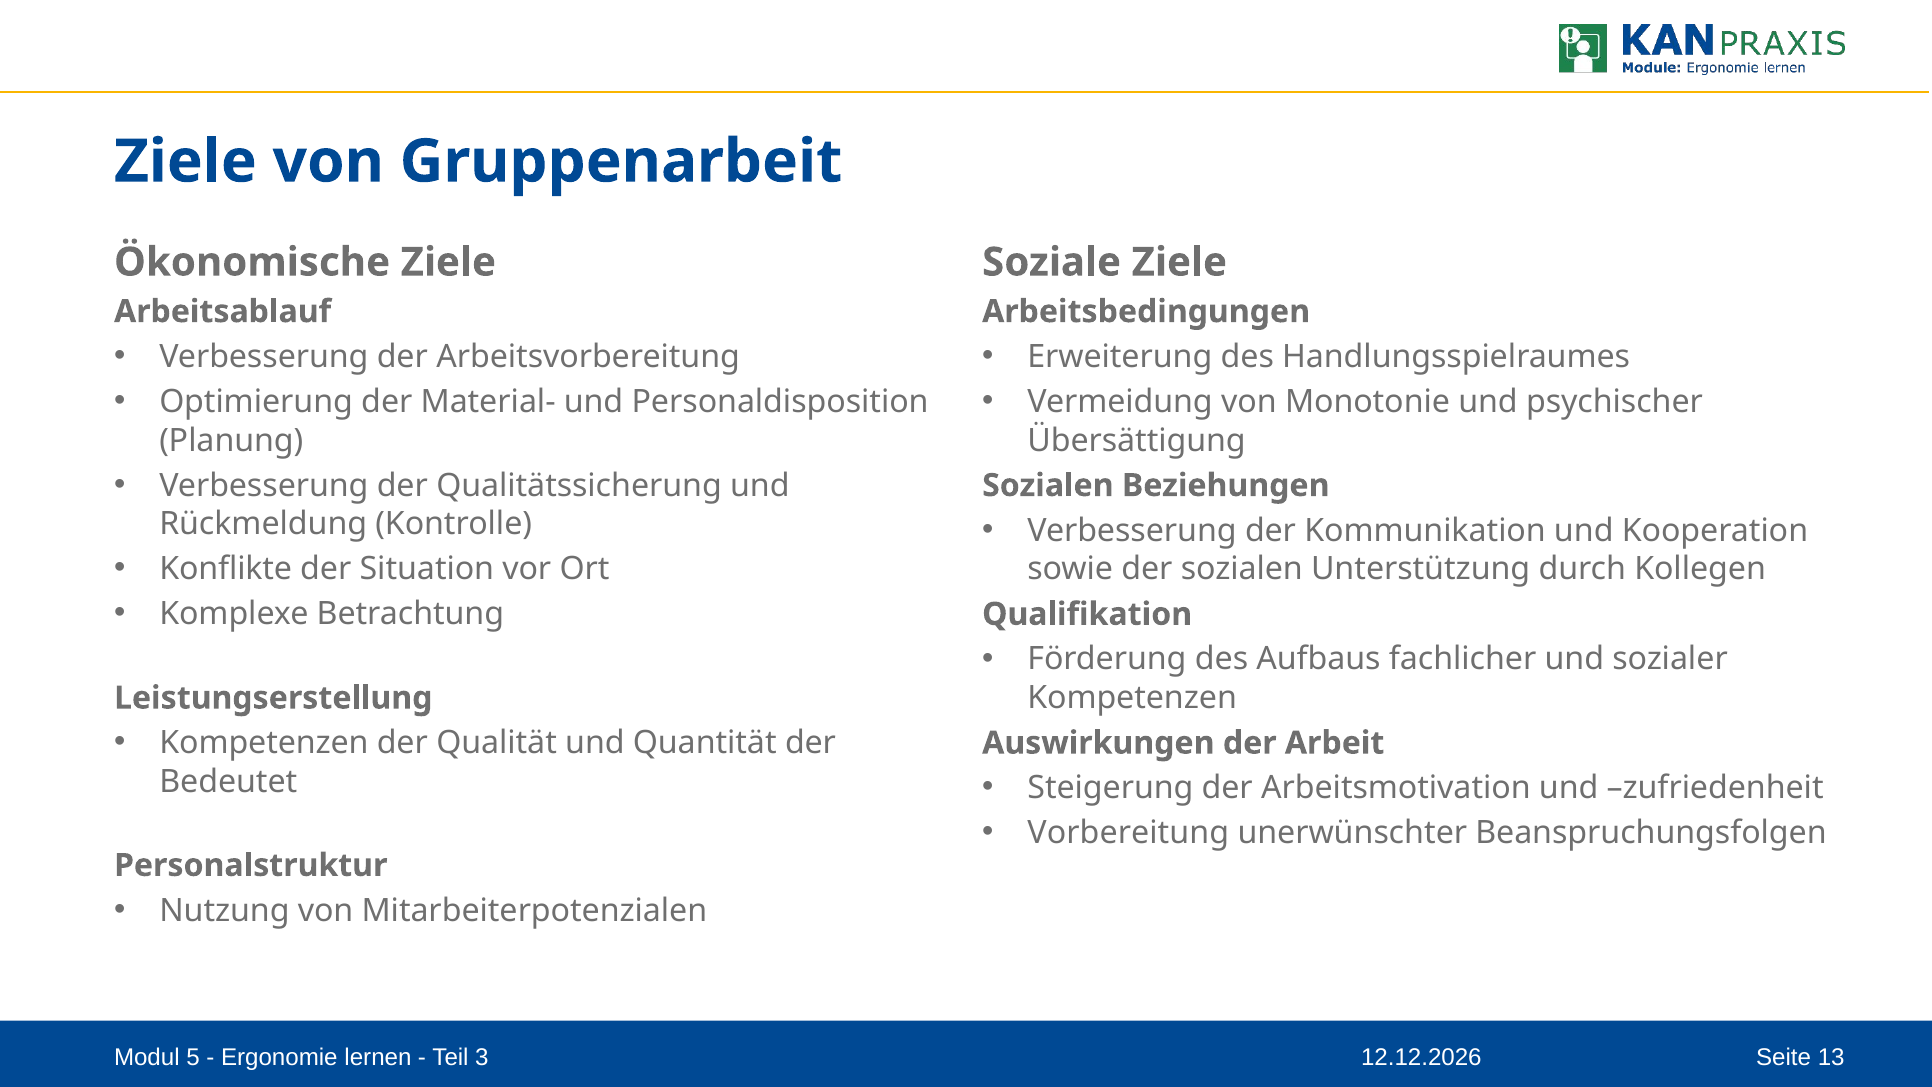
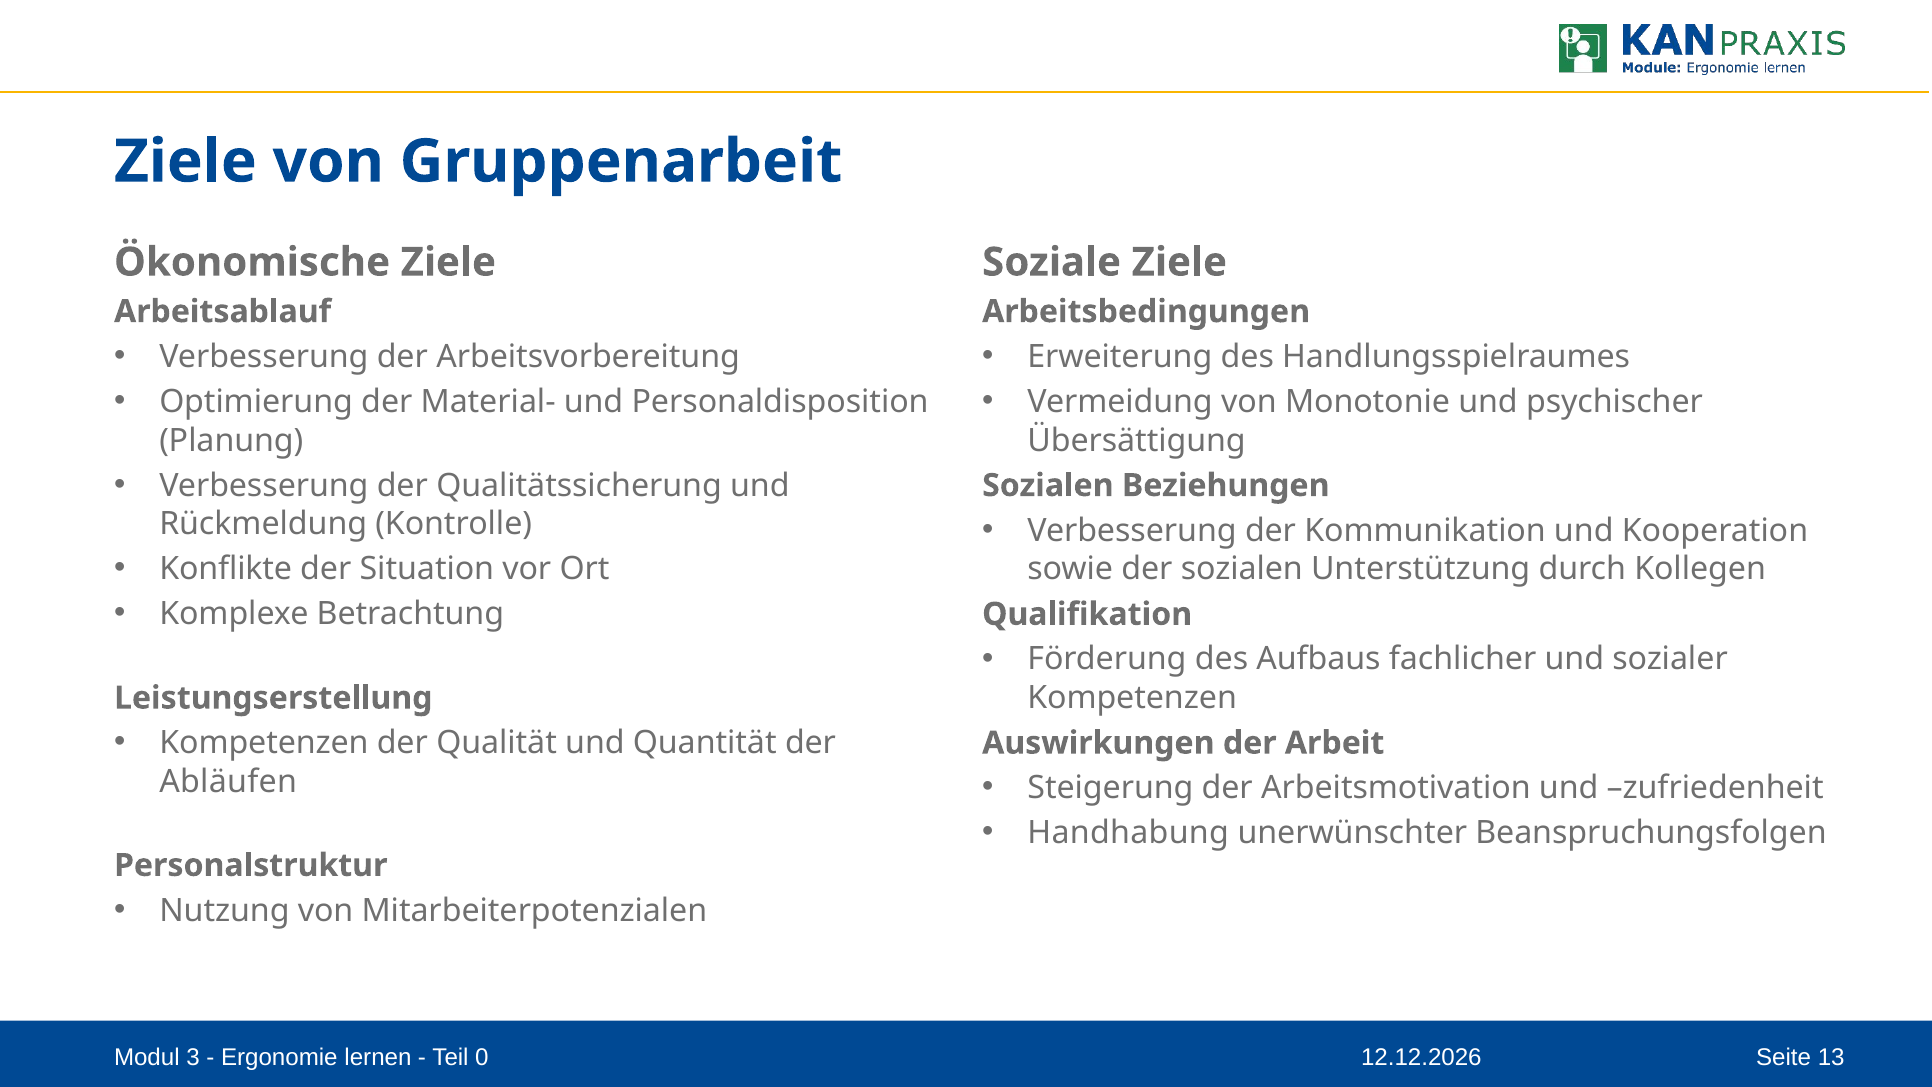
Bedeutet: Bedeutet -> Abläufen
Vorbereitung: Vorbereitung -> Handhabung
5: 5 -> 3
3: 3 -> 0
